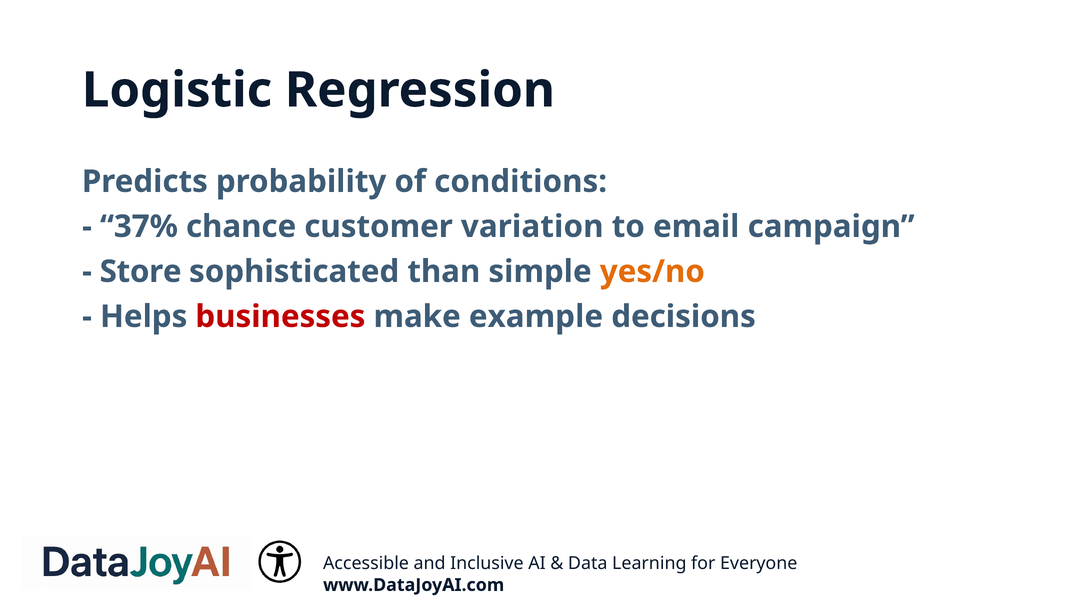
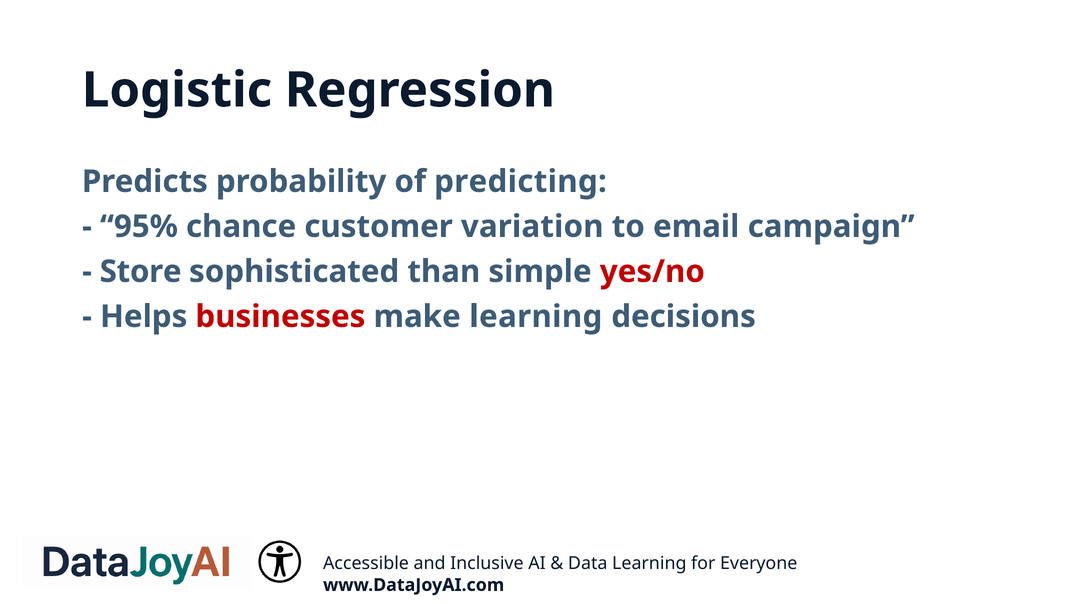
conditions: conditions -> predicting
37%: 37% -> 95%
yes/no colour: orange -> red
make example: example -> learning
